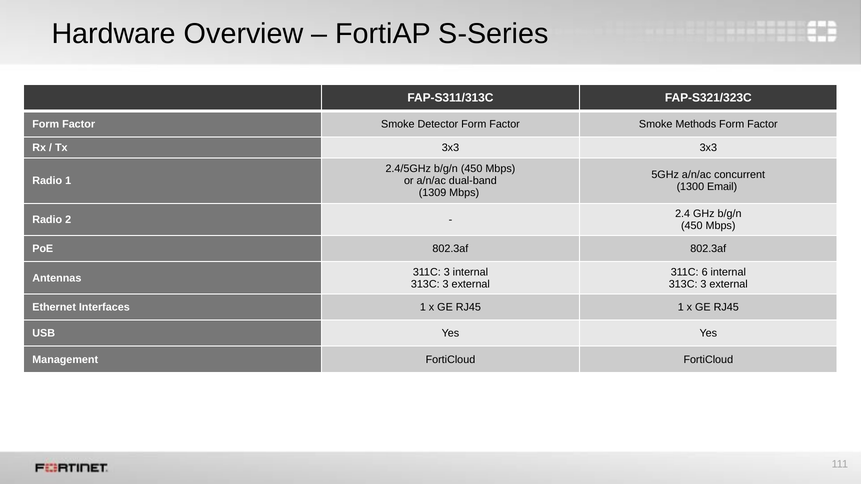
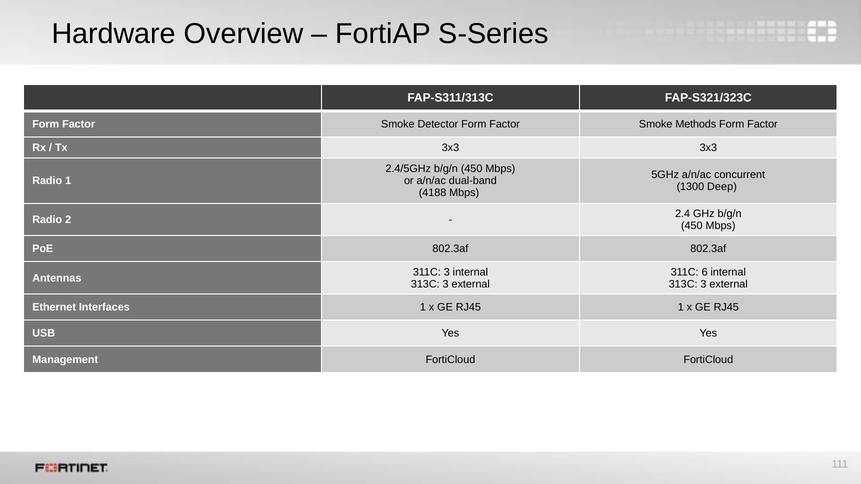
Email: Email -> Deep
1309: 1309 -> 4188
